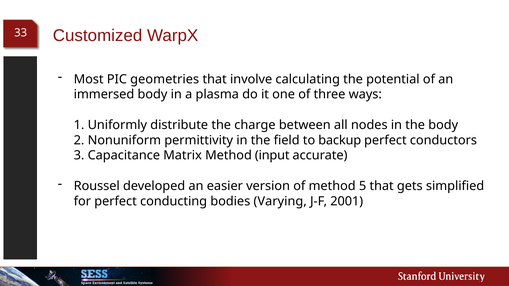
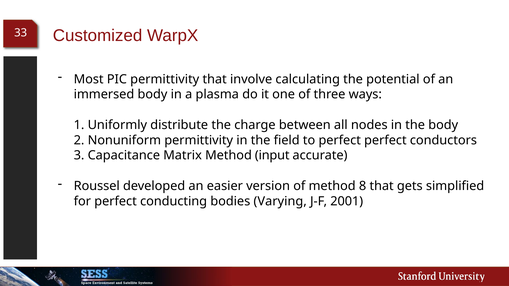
PIC geometries: geometries -> permittivity
to backup: backup -> perfect
5: 5 -> 8
